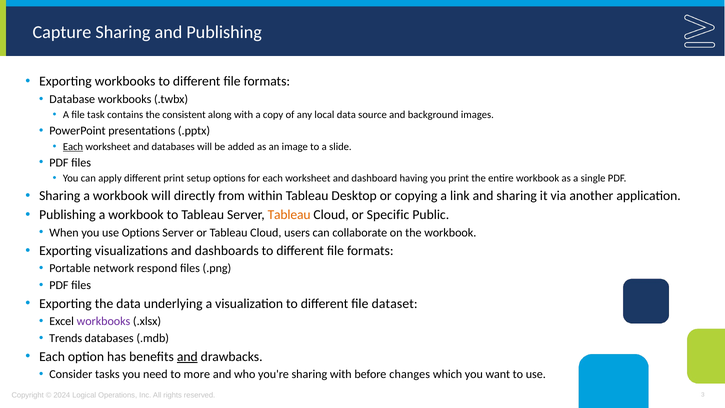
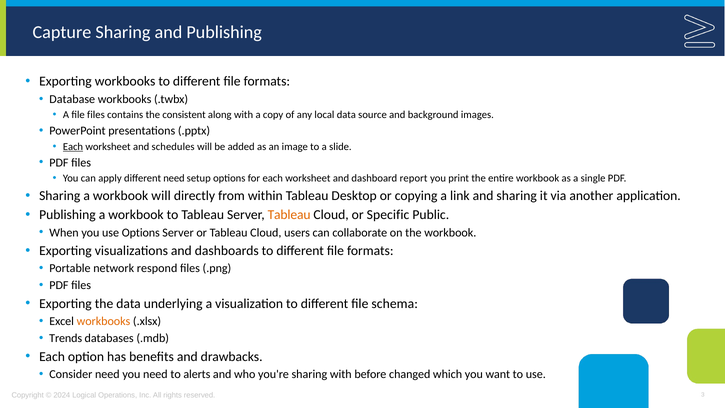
file task: task -> files
and databases: databases -> schedules
different print: print -> need
having: having -> report
dataset: dataset -> schema
workbooks at (104, 321) colour: purple -> orange
and at (187, 356) underline: present -> none
Consider tasks: tasks -> need
more: more -> alerts
changes: changes -> changed
